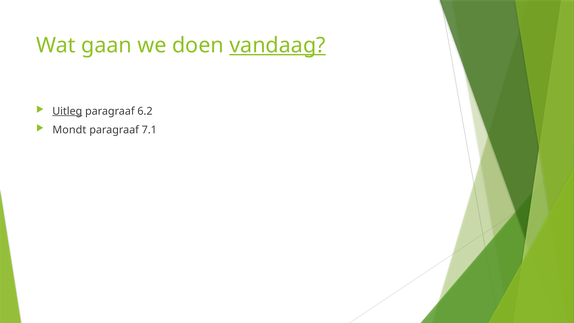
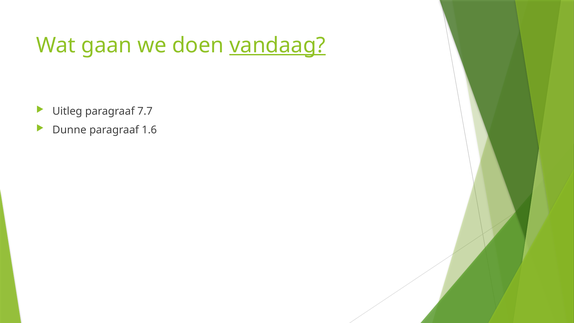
Uitleg underline: present -> none
6.2: 6.2 -> 7.7
Mondt: Mondt -> Dunne
7.1: 7.1 -> 1.6
